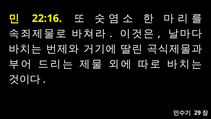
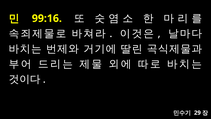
22:16: 22:16 -> 99:16
